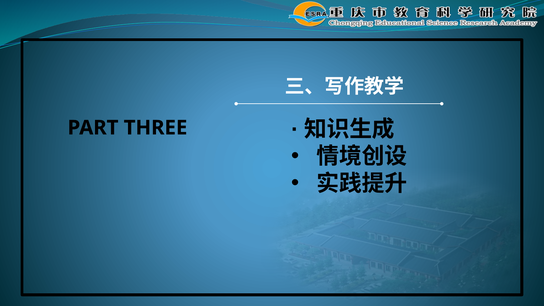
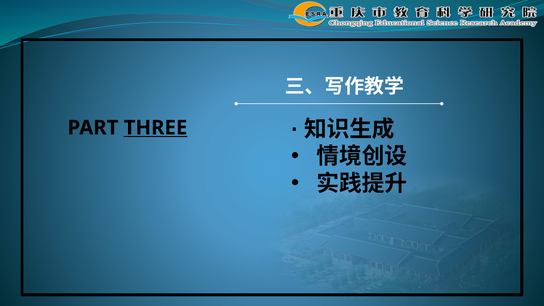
THREE underline: none -> present
